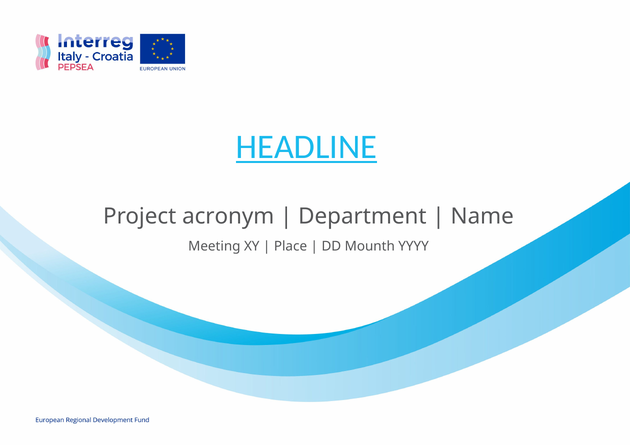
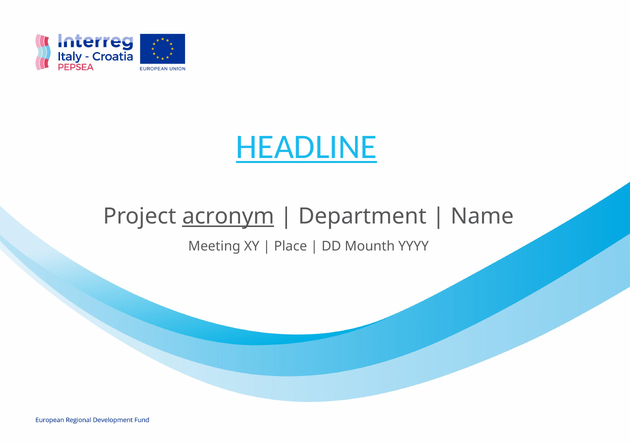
acronym underline: none -> present
